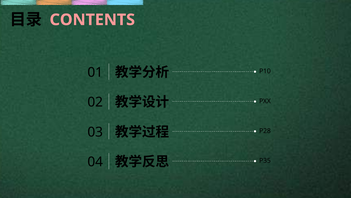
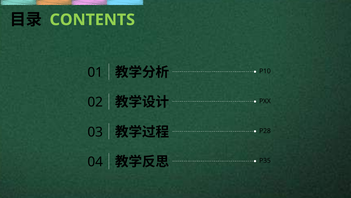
CONTENTS colour: pink -> light green
